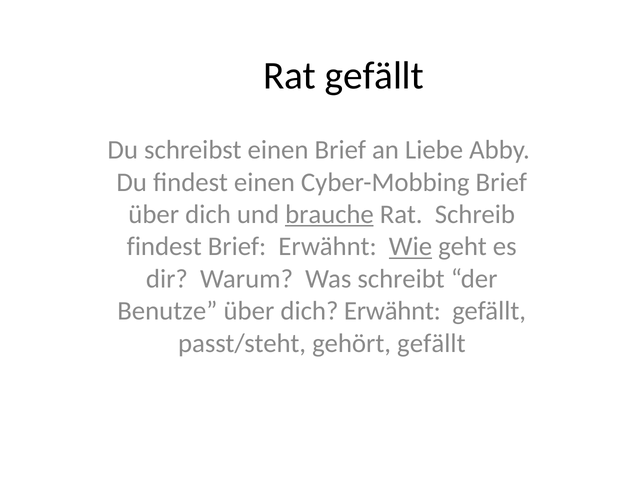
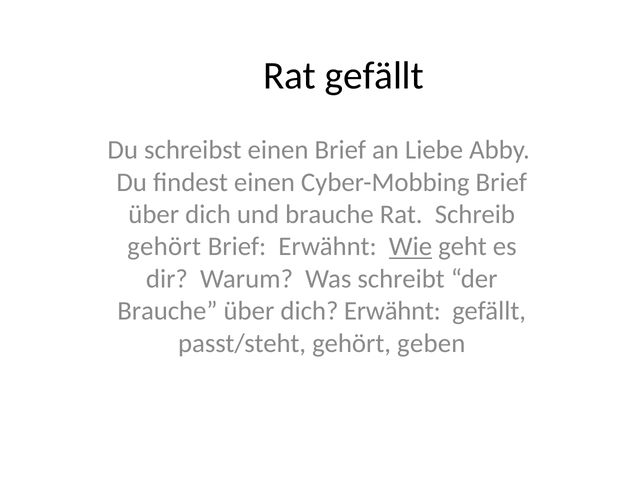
brauche at (329, 214) underline: present -> none
findest at (164, 247): findest -> gehört
Benutze at (167, 311): Benutze -> Brauche
gehört gefällt: gefällt -> geben
